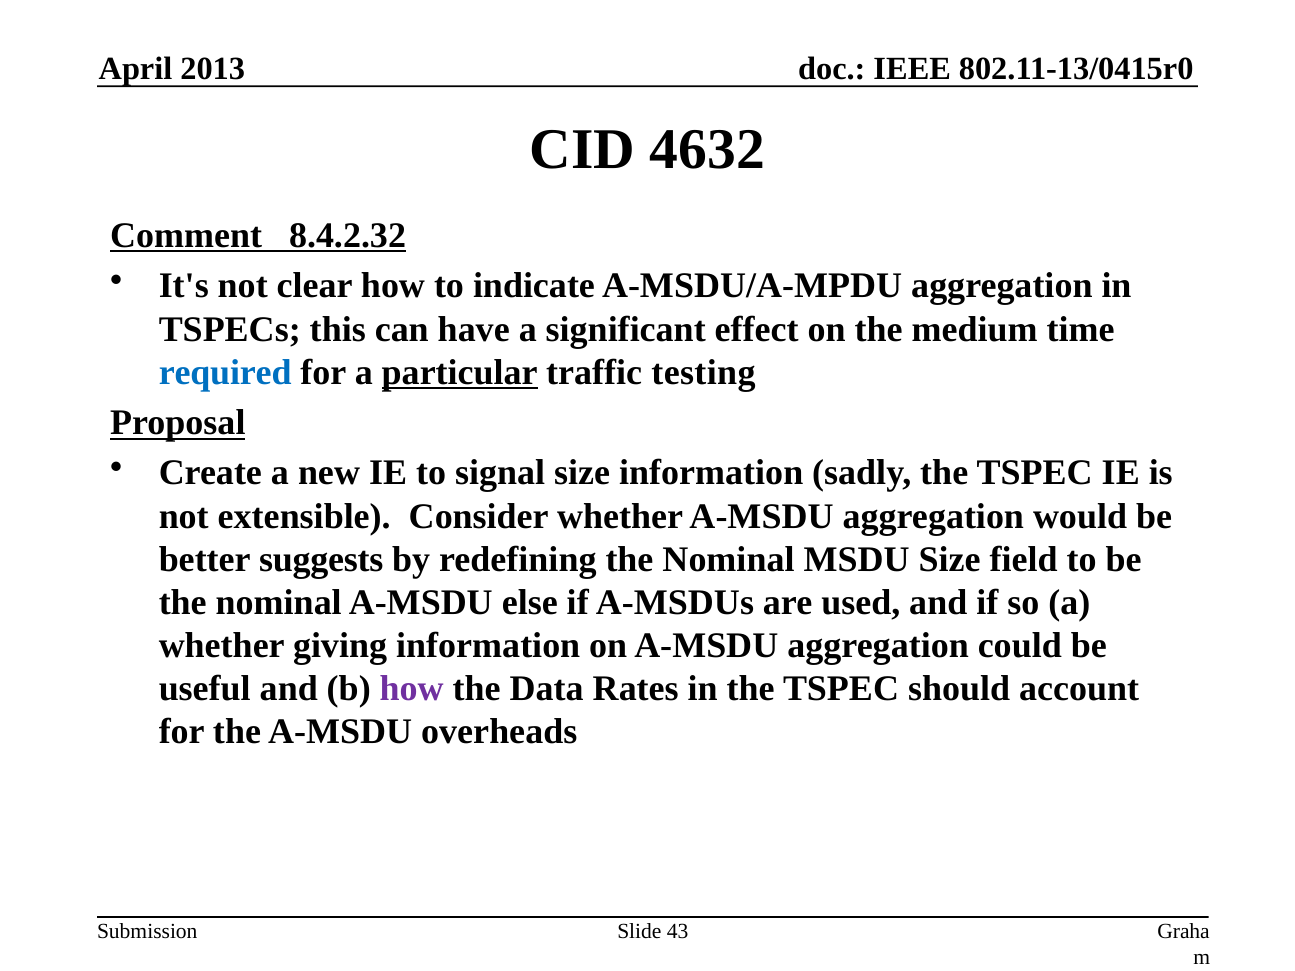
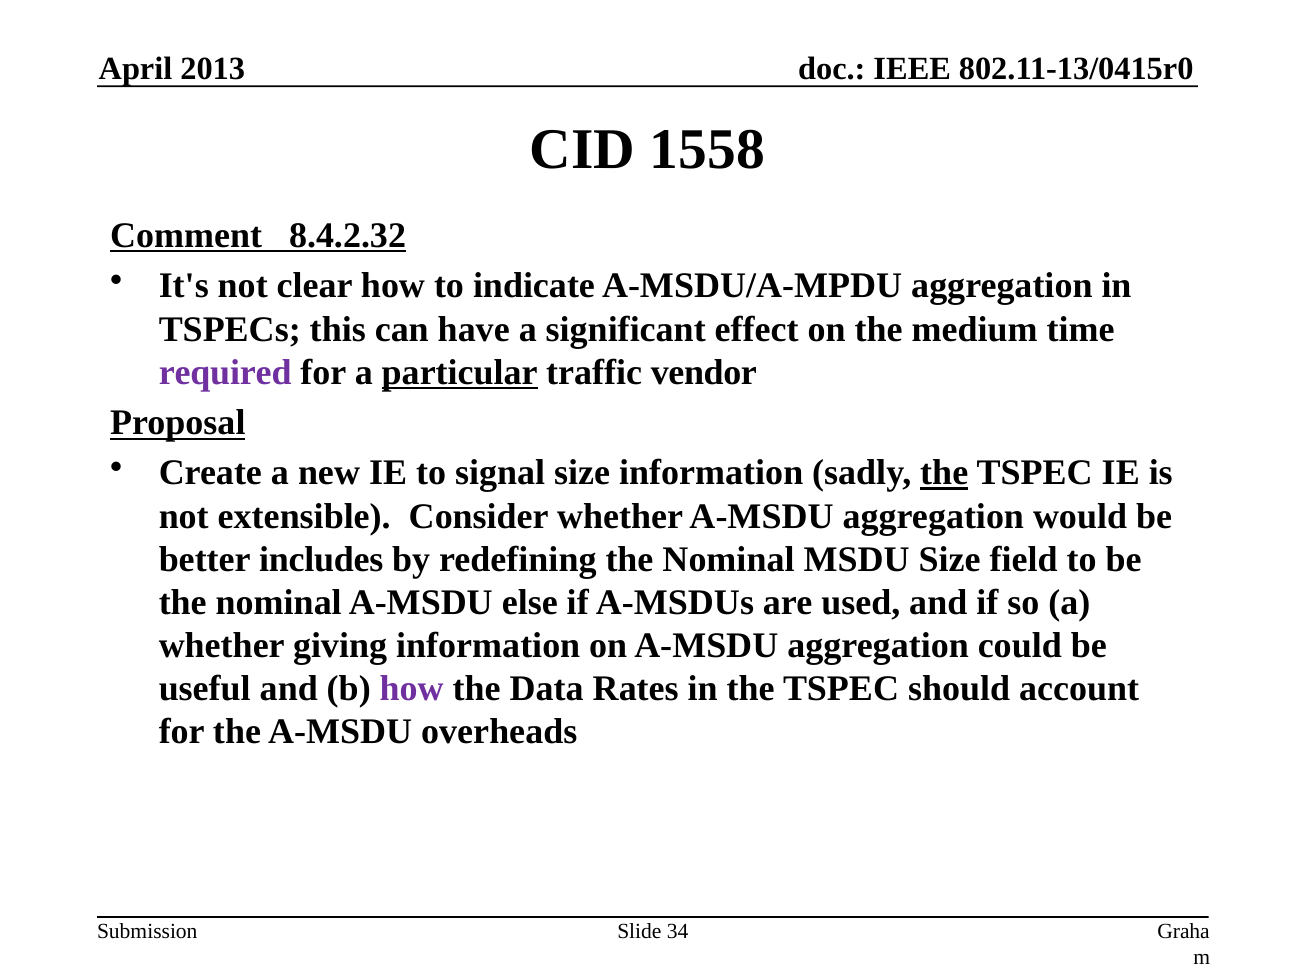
4632: 4632 -> 1558
required colour: blue -> purple
testing: testing -> vendor
the at (944, 473) underline: none -> present
suggests: suggests -> includes
43: 43 -> 34
